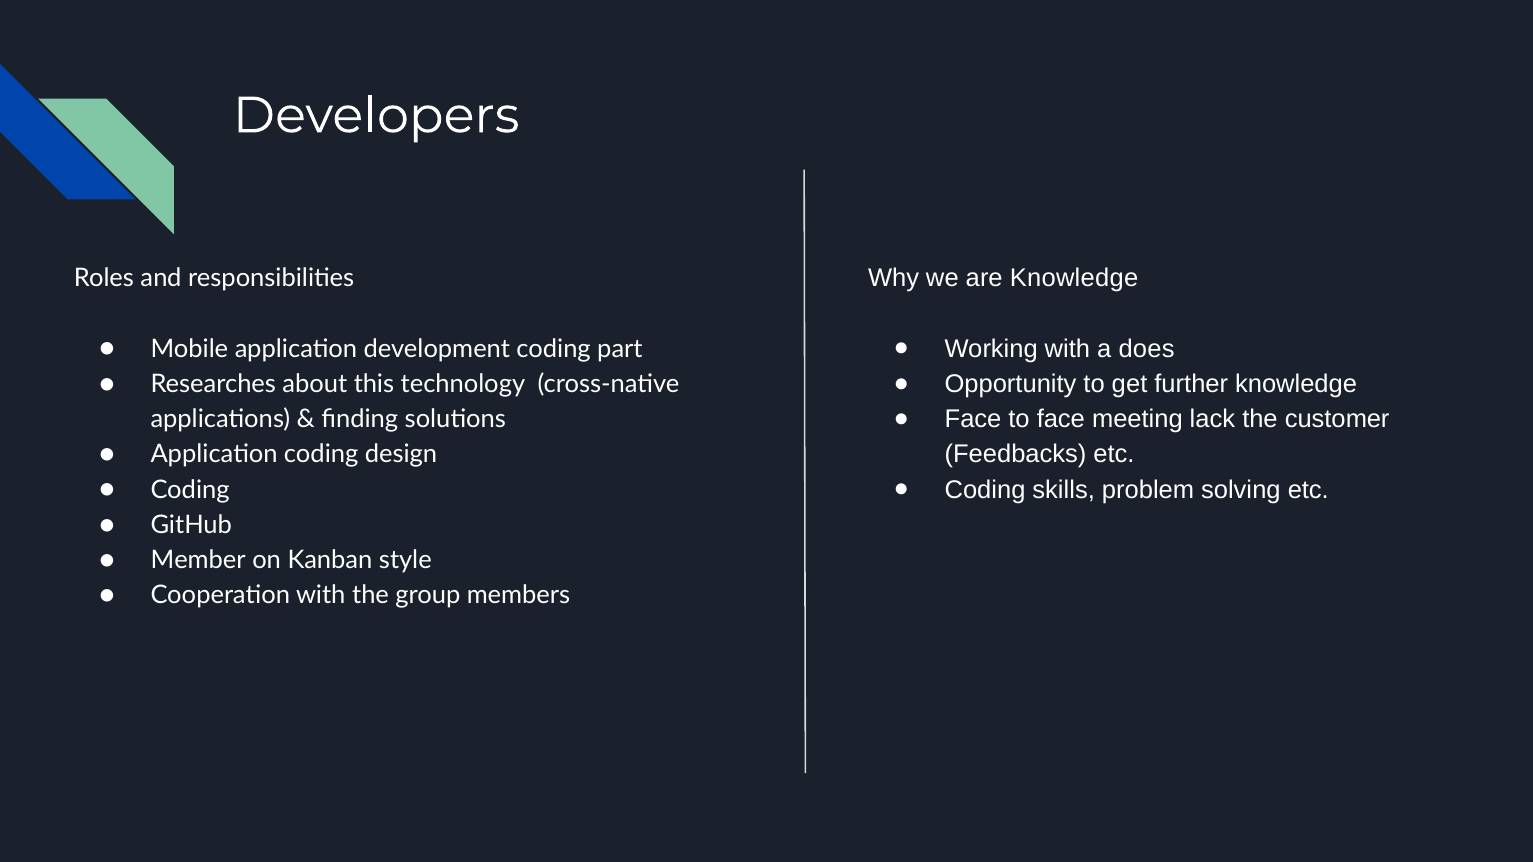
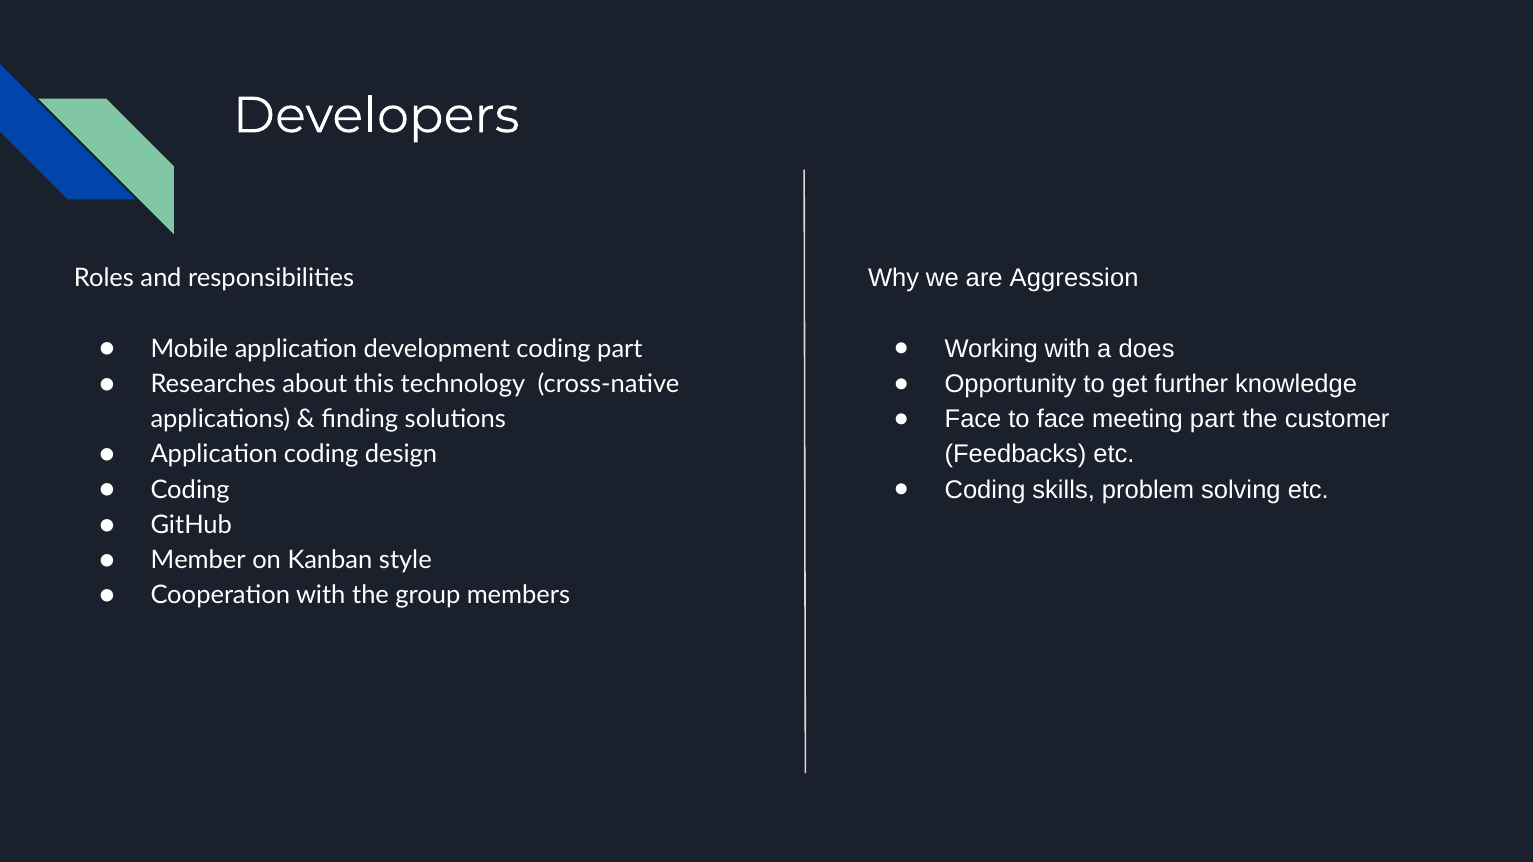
are Knowledge: Knowledge -> Aggression
meeting lack: lack -> part
